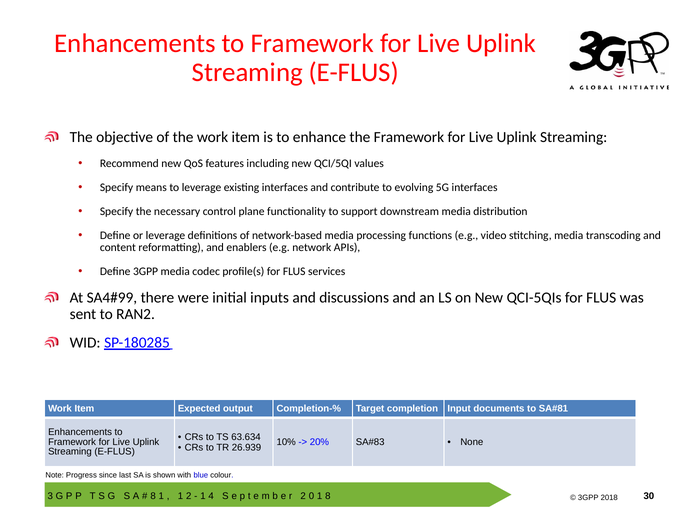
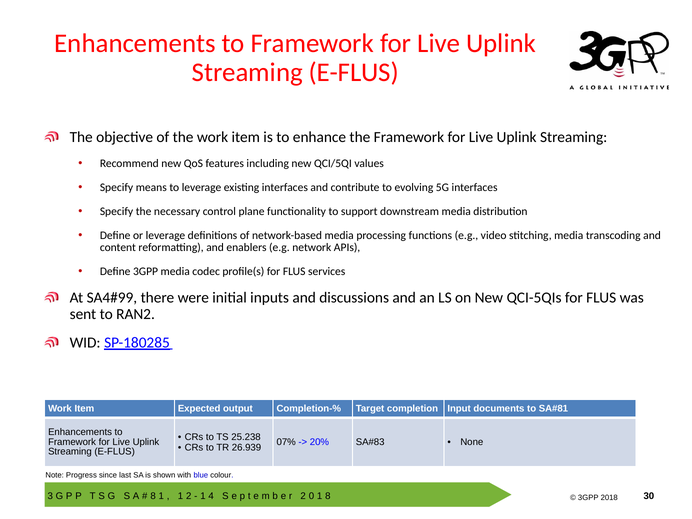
63.634: 63.634 -> 25.238
10%: 10% -> 07%
